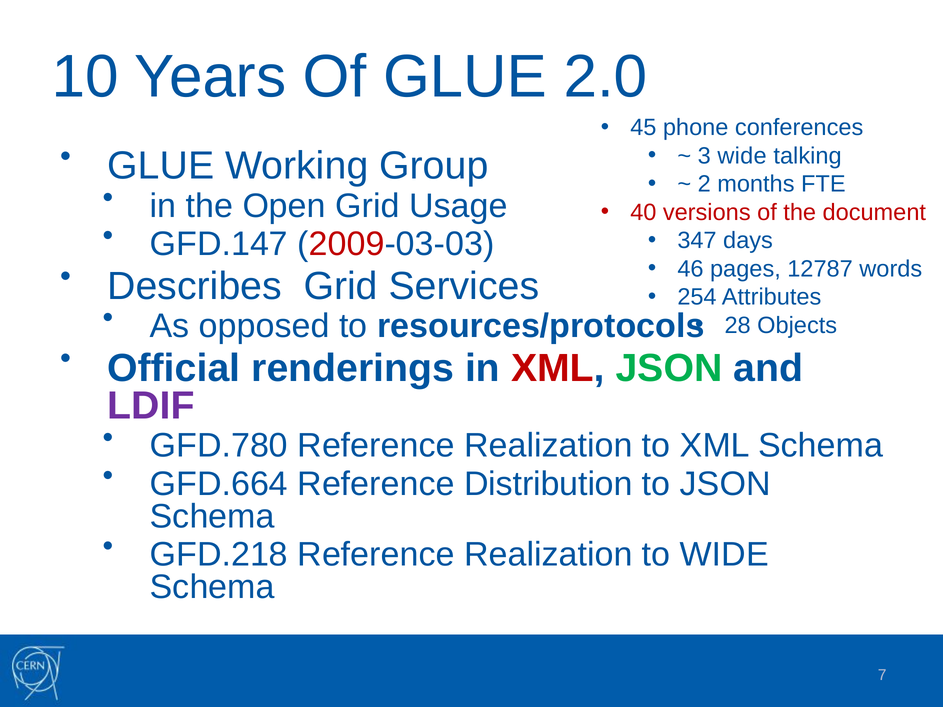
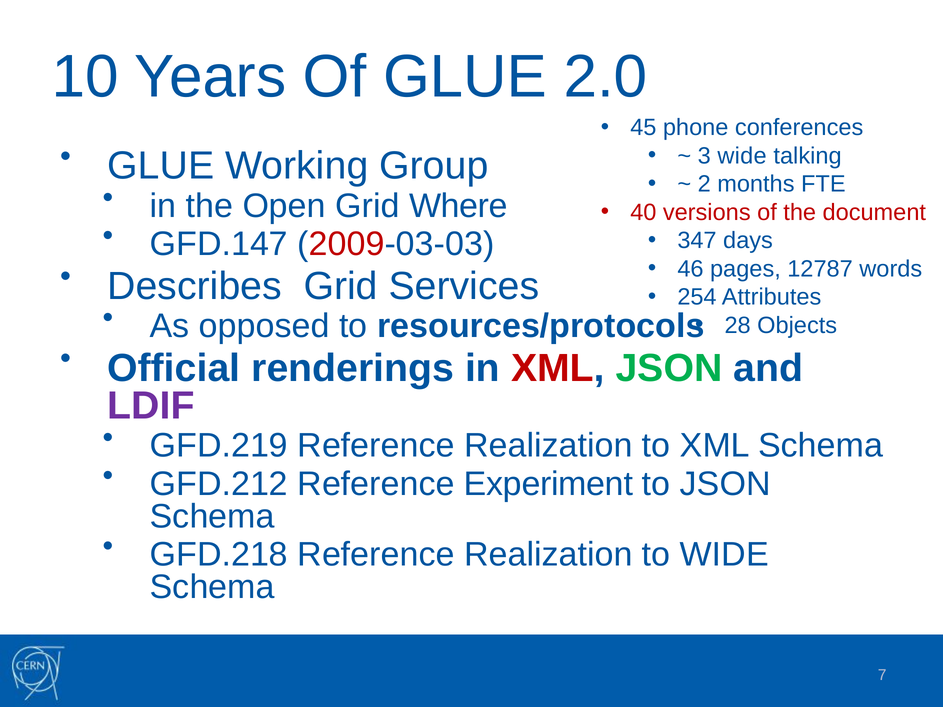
Usage: Usage -> Where
GFD.780: GFD.780 -> GFD.219
GFD.664: GFD.664 -> GFD.212
Distribution: Distribution -> Experiment
